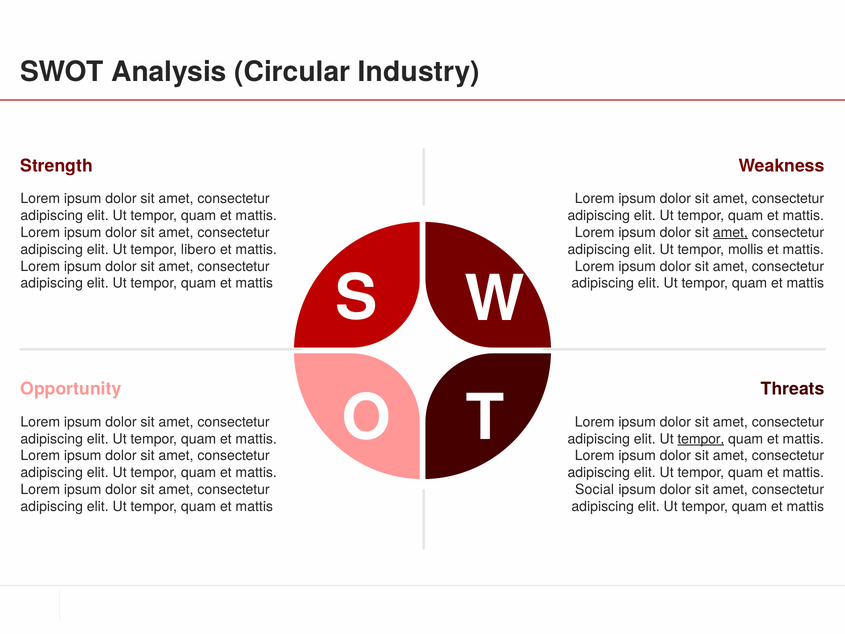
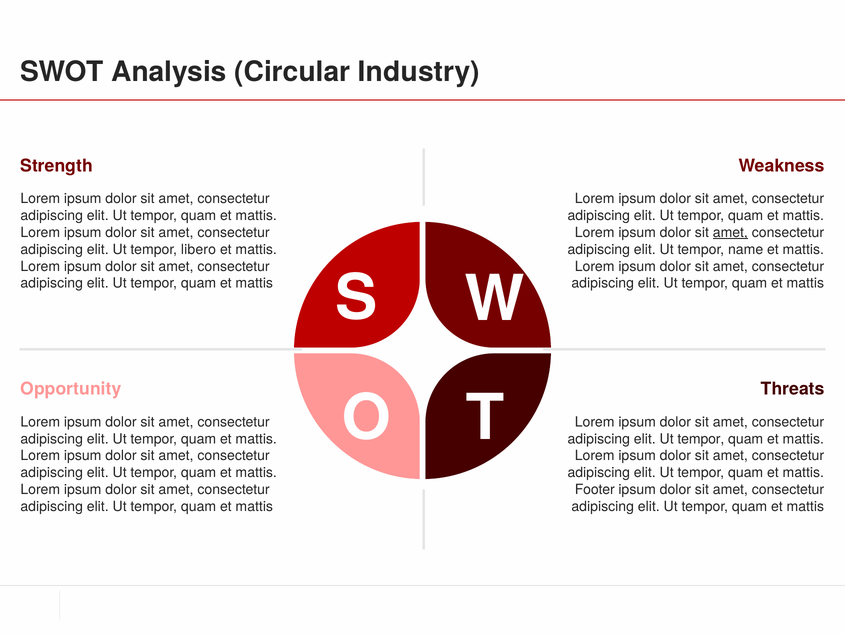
mollis: mollis -> name
tempor at (701, 439) underline: present -> none
Social: Social -> Footer
